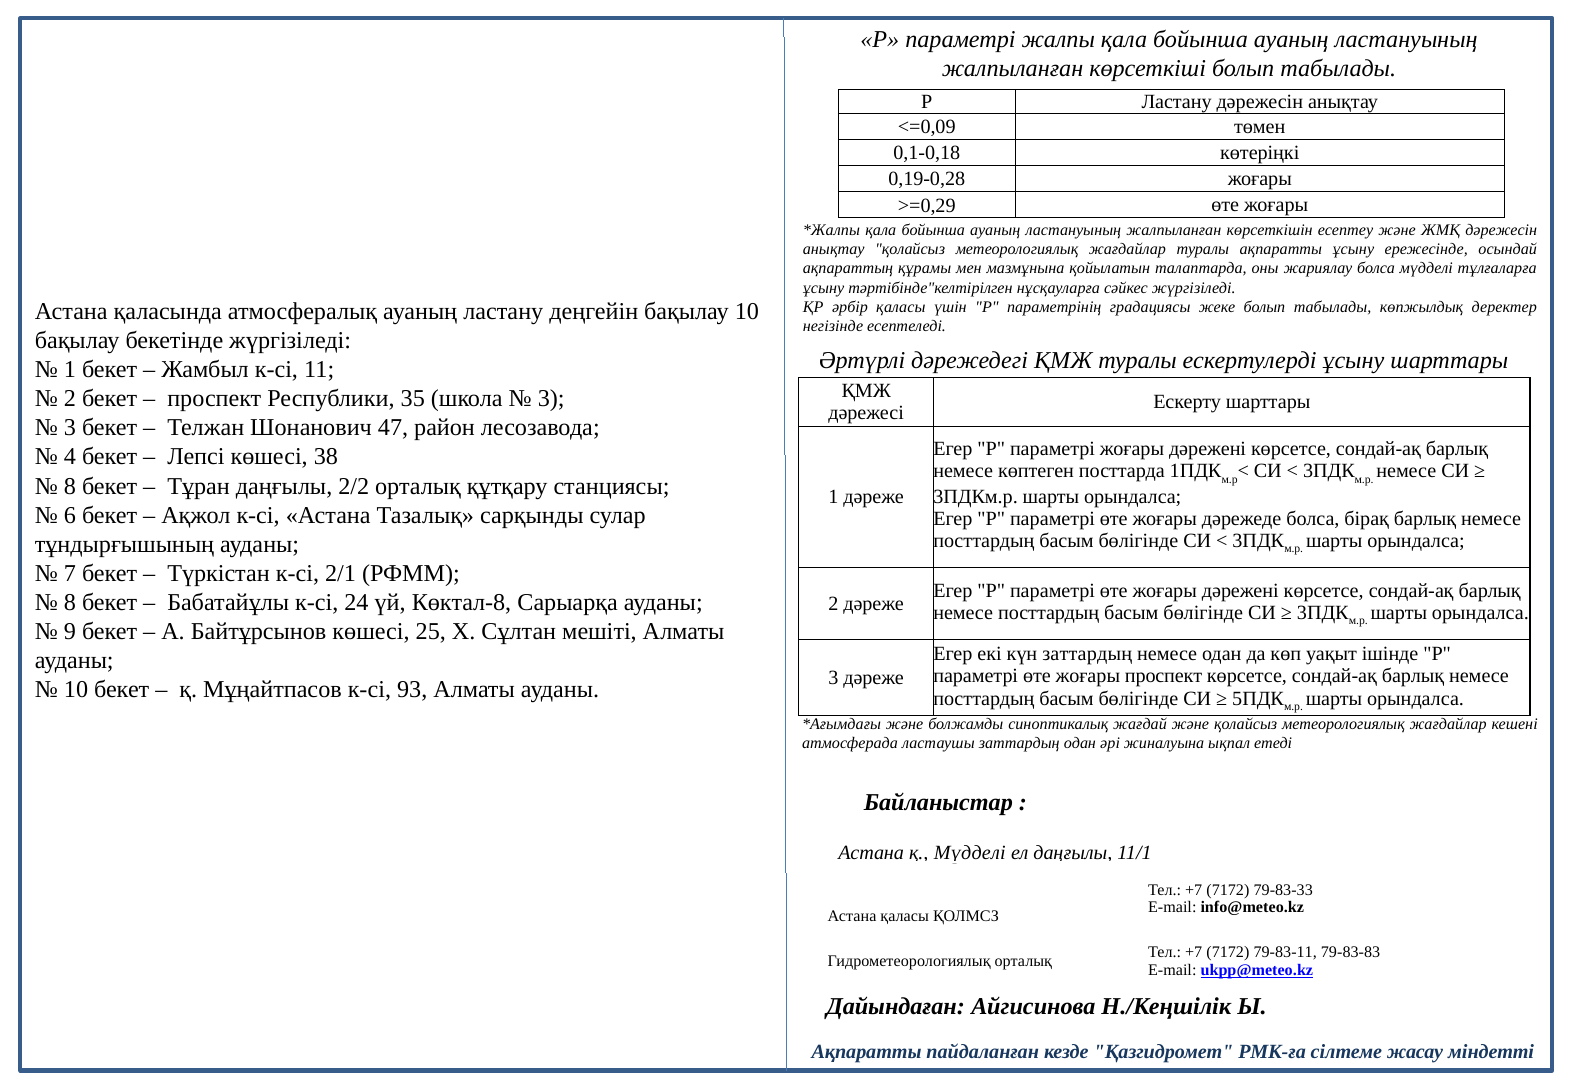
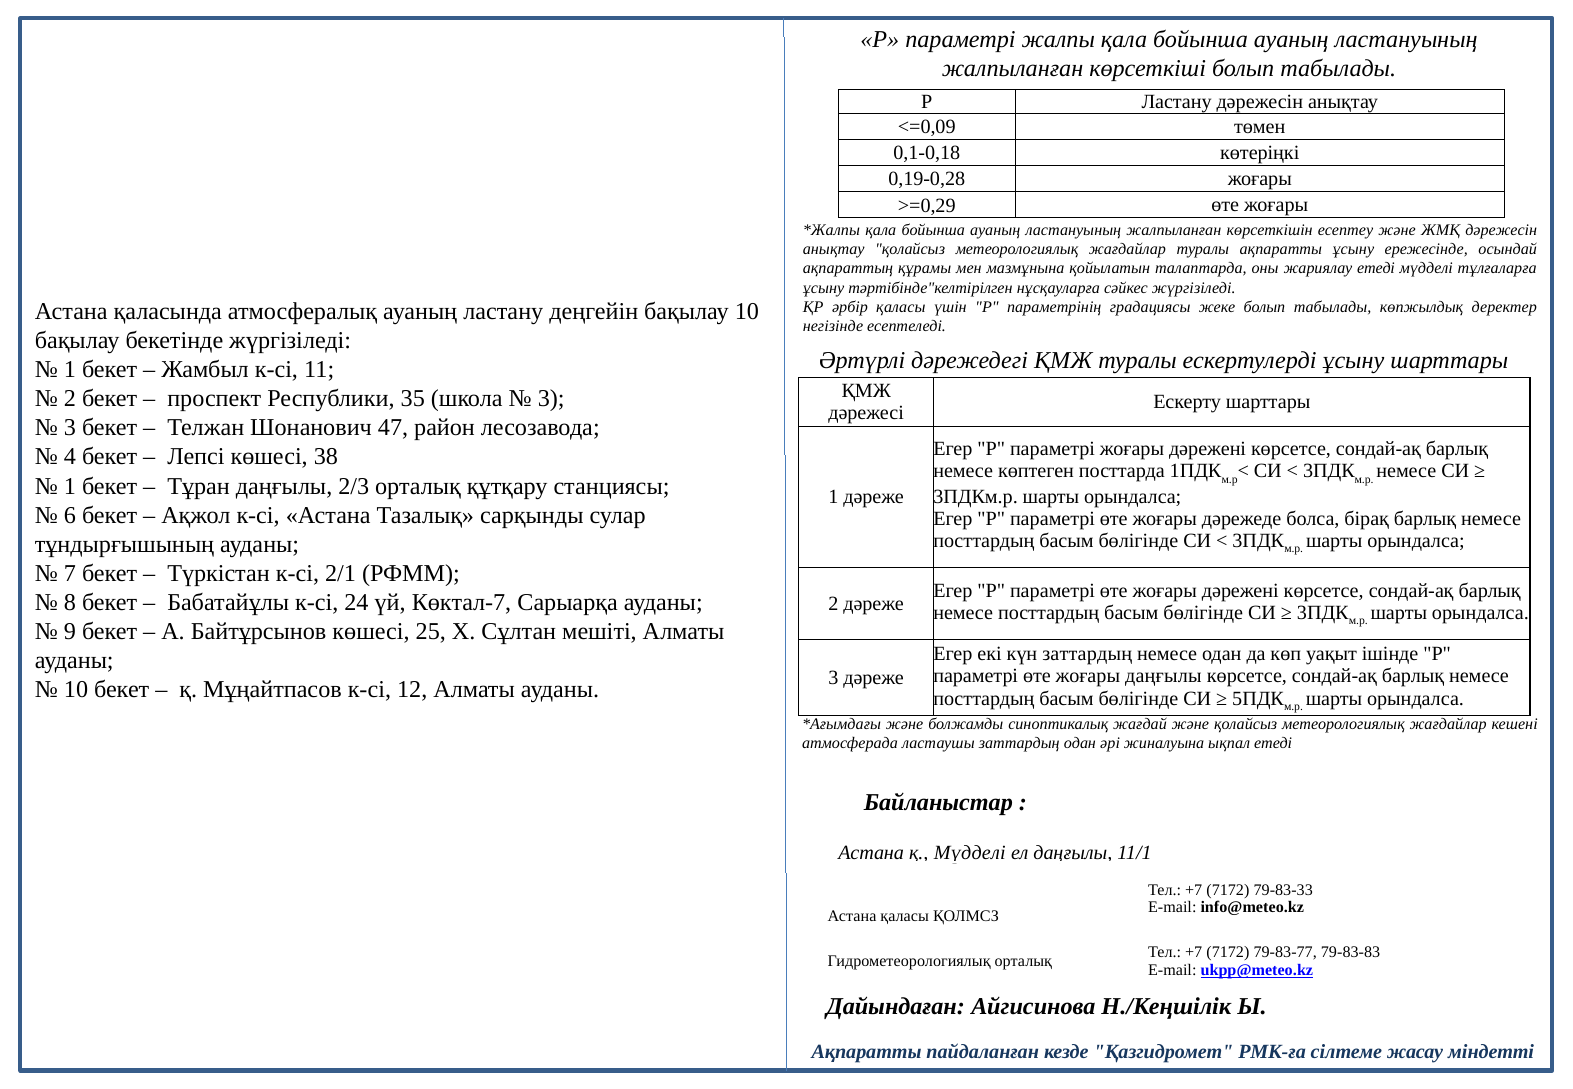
жариялау болса: болса -> етеді
8 at (70, 486): 8 -> 1
2/2: 2/2 -> 2/3
Көктал-8: Көктал-8 -> Көктал-7
жоғары проспект: проспект -> даңғылы
93: 93 -> 12
79-83-11: 79-83-11 -> 79-83-77
